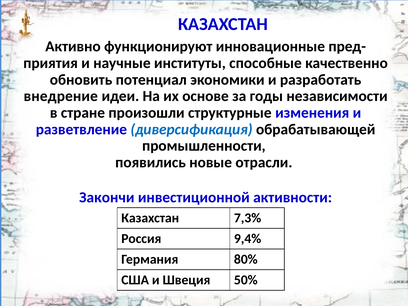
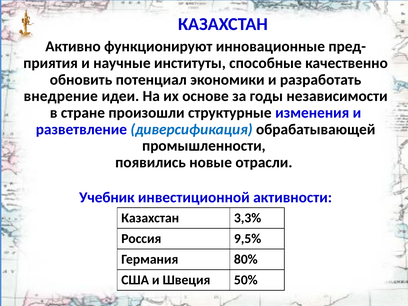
Закончи: Закончи -> Учебник
7,3%: 7,3% -> 3,3%
9,4%: 9,4% -> 9,5%
